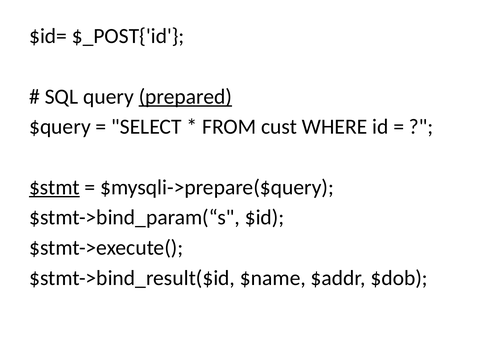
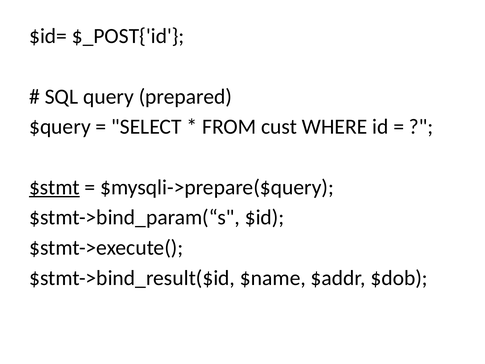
prepared underline: present -> none
